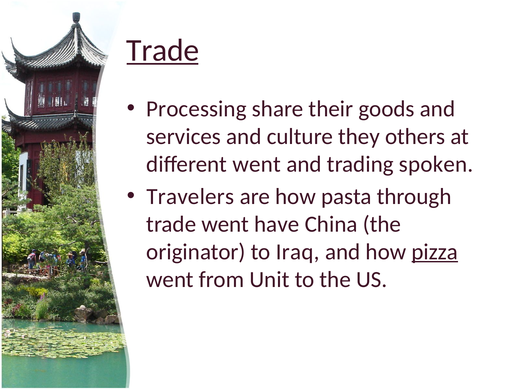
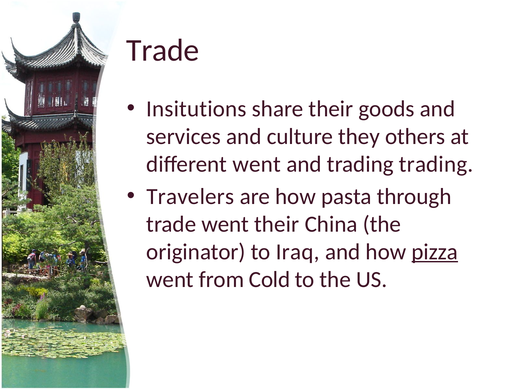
Trade at (163, 50) underline: present -> none
Processing: Processing -> Insitutions
trading spoken: spoken -> trading
went have: have -> their
Unit: Unit -> Cold
